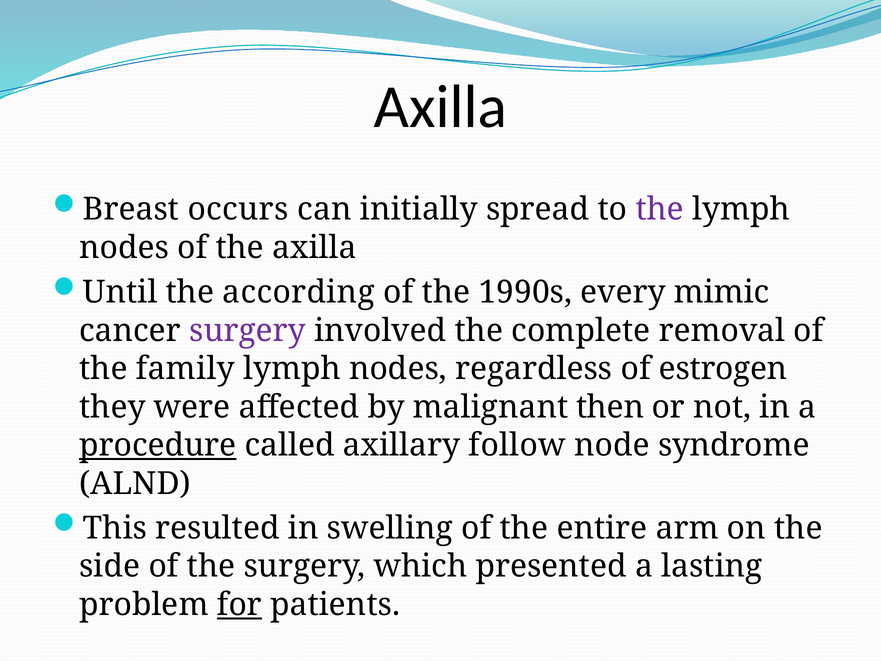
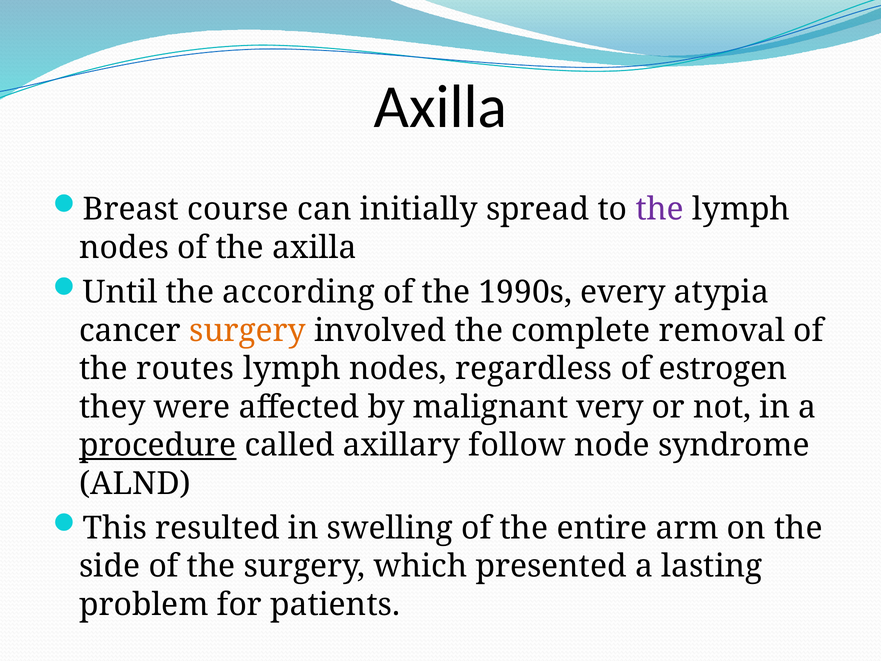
occurs: occurs -> course
mimic: mimic -> atypia
surgery at (248, 330) colour: purple -> orange
family: family -> routes
then: then -> very
for underline: present -> none
